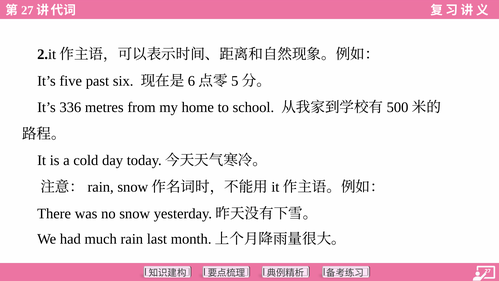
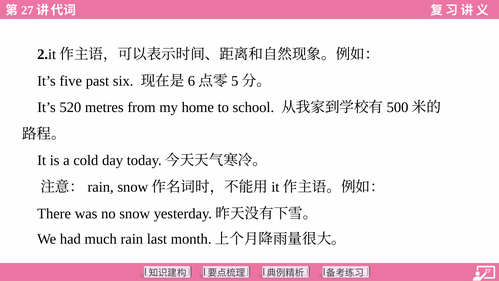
336: 336 -> 520
